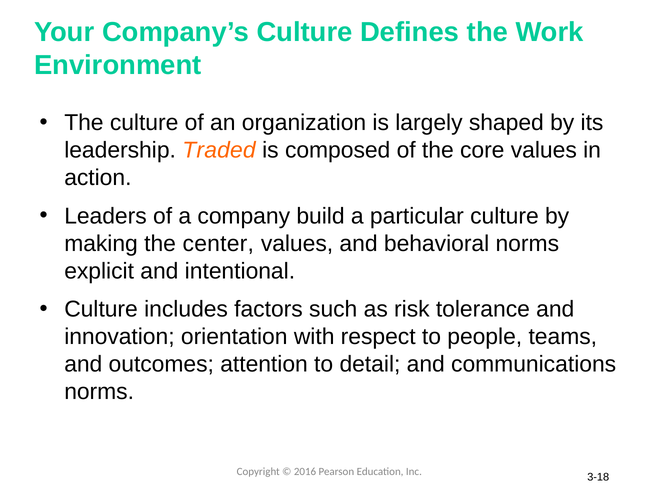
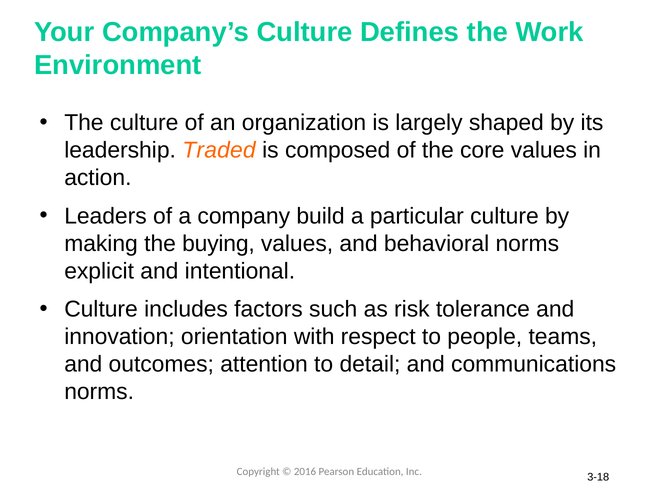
center: center -> buying
